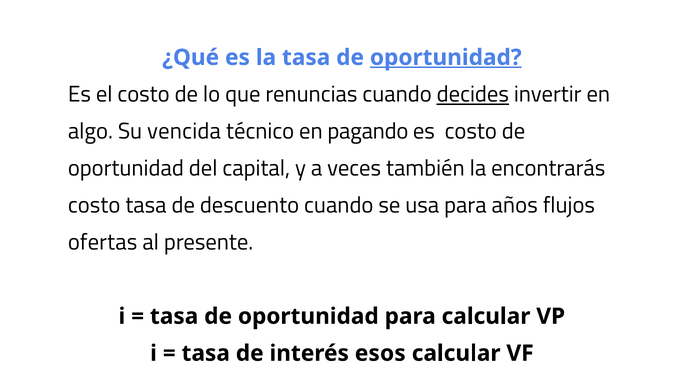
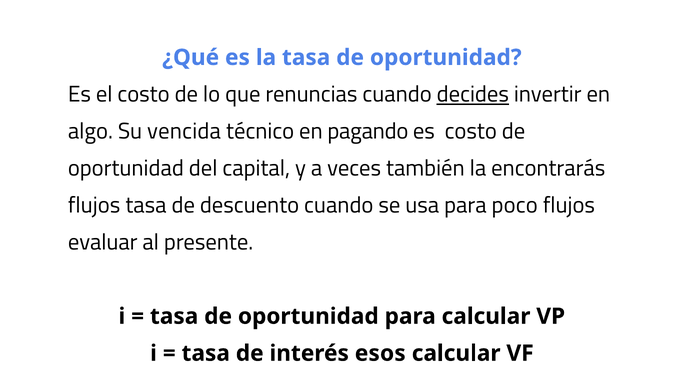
oportunidad at (446, 57) underline: present -> none
costo at (94, 205): costo -> flujos
años: años -> poco
ofertas: ofertas -> evaluar
